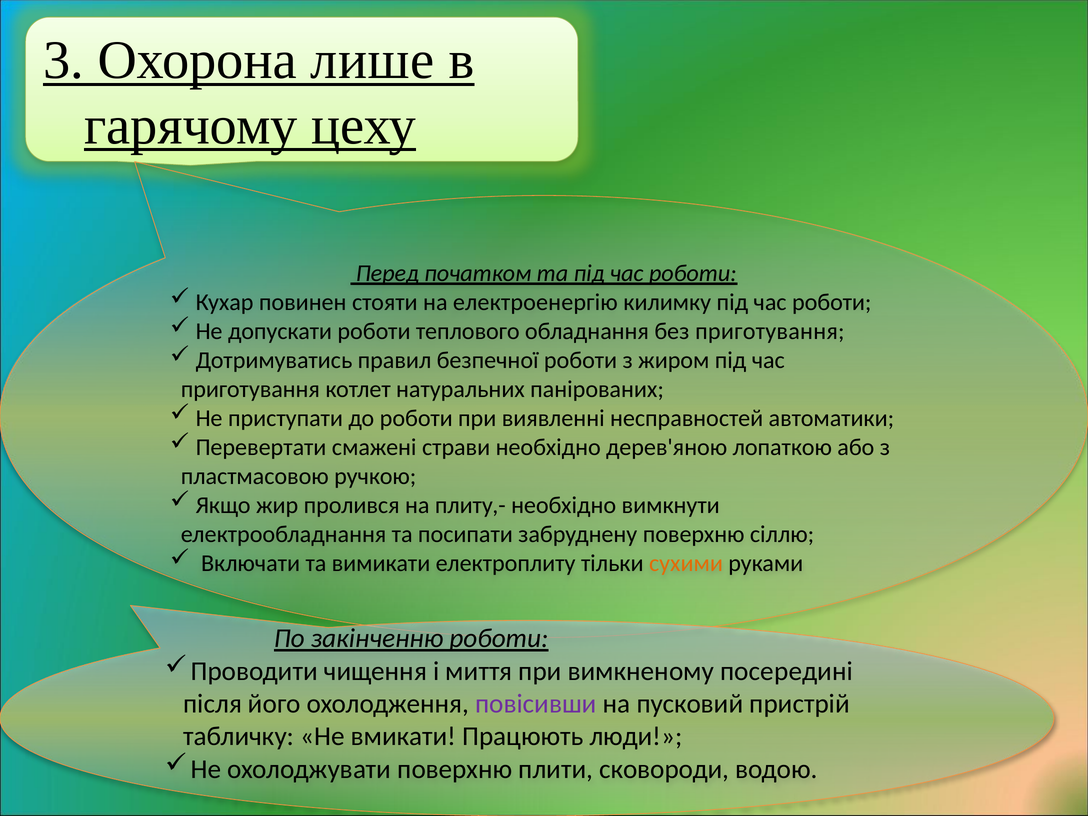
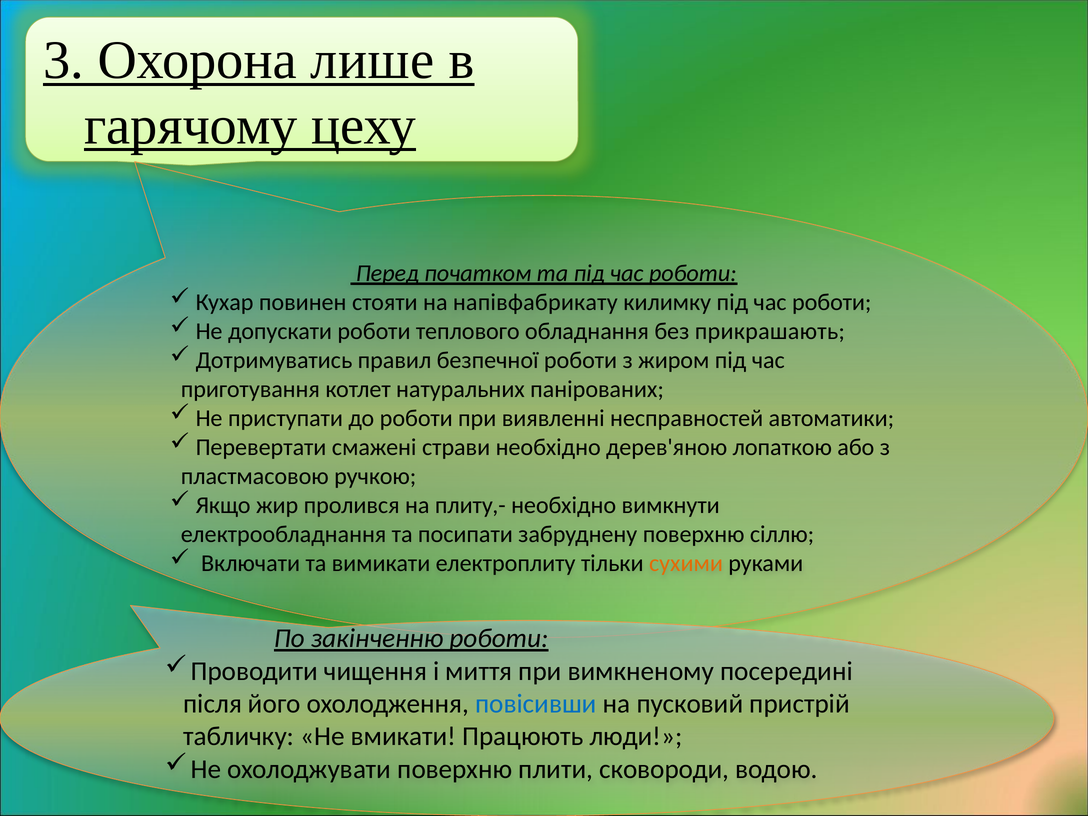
електроенергію: електроенергію -> напівфабрикату
без приготування: приготування -> прикрашають
повісивши colour: purple -> blue
